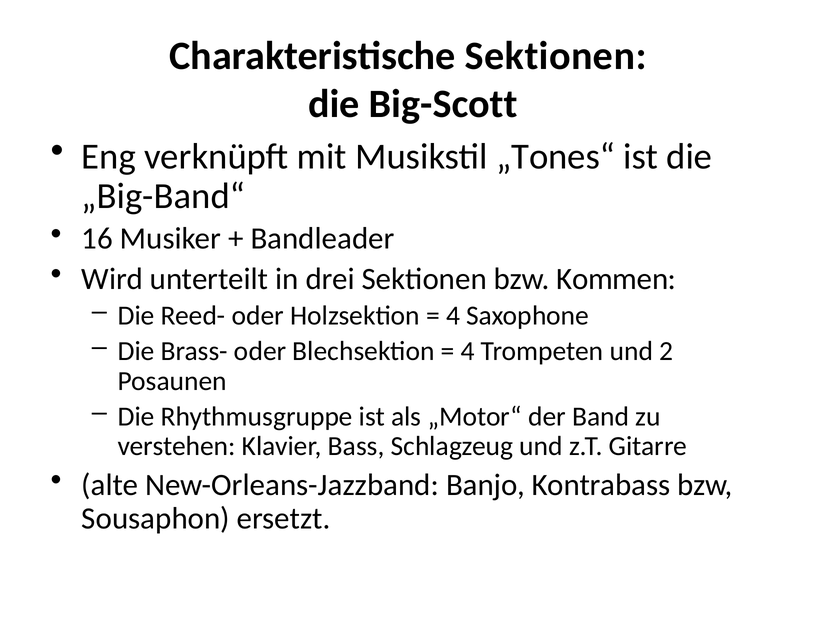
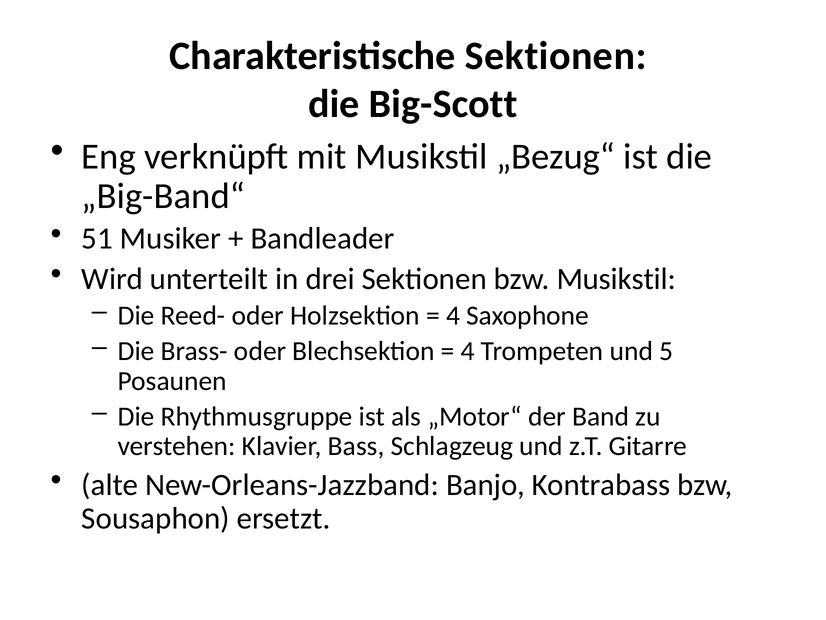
„Tones“: „Tones“ -> „Bezug“
16: 16 -> 51
bzw Kommen: Kommen -> Musikstil
2: 2 -> 5
